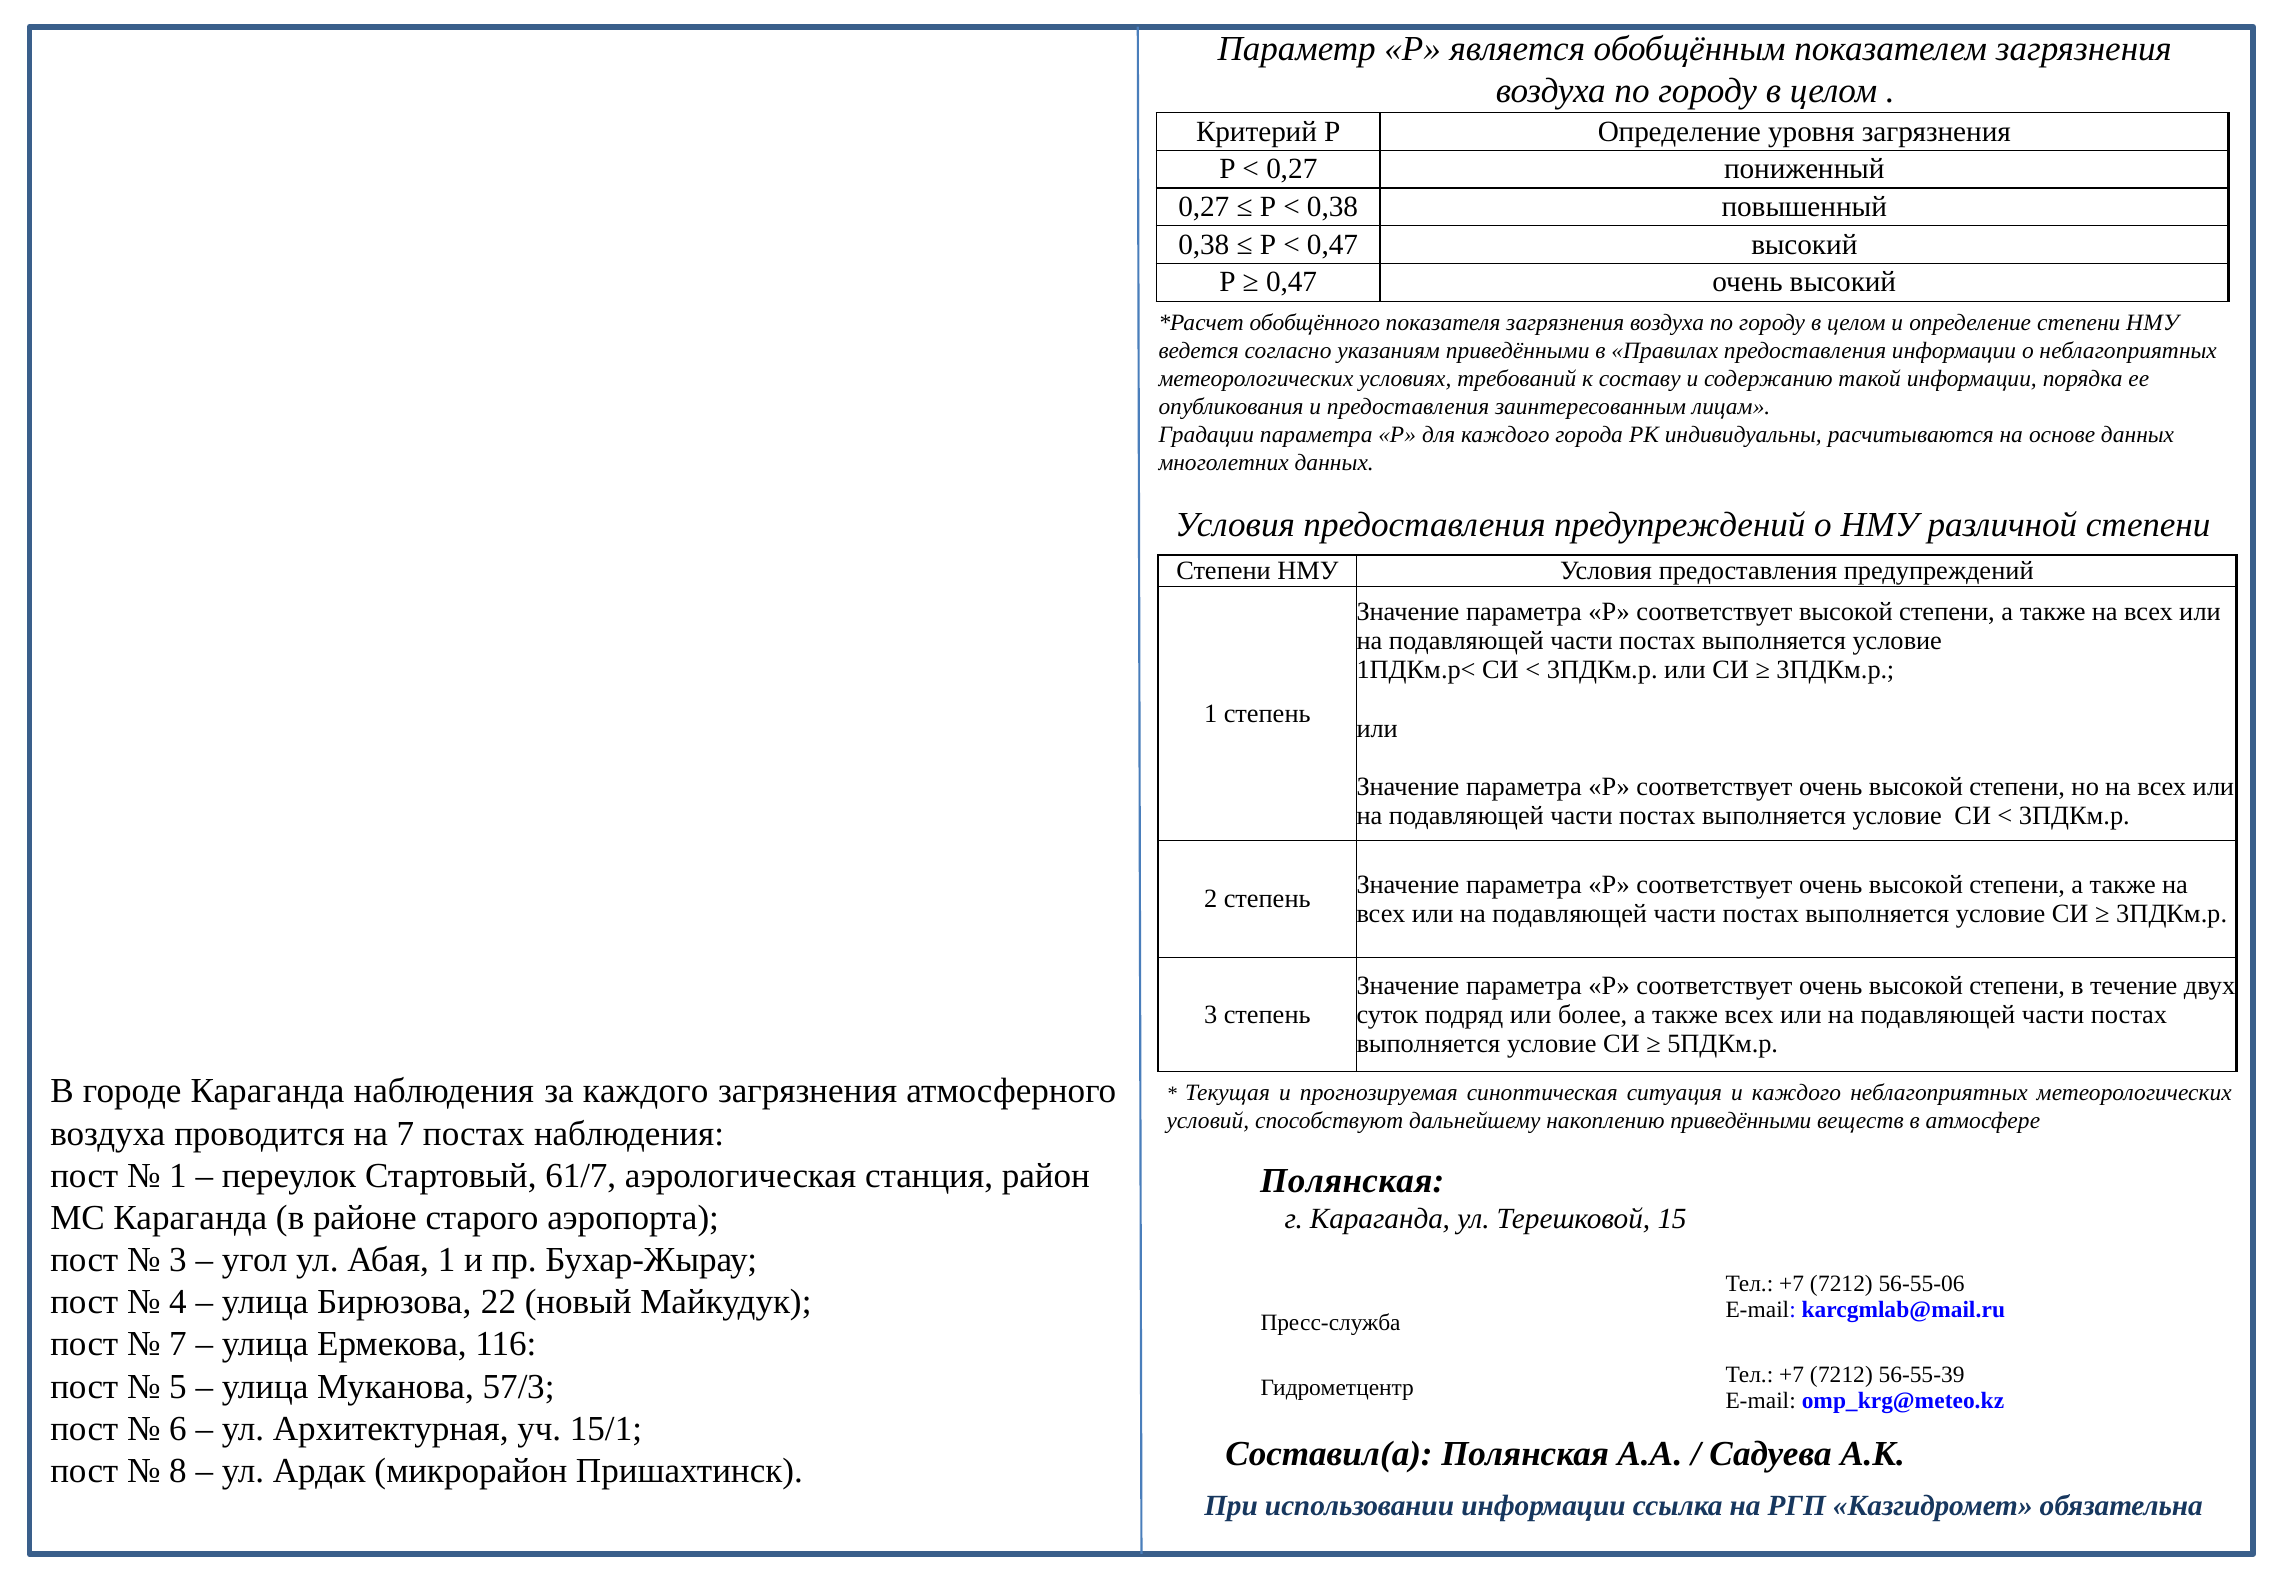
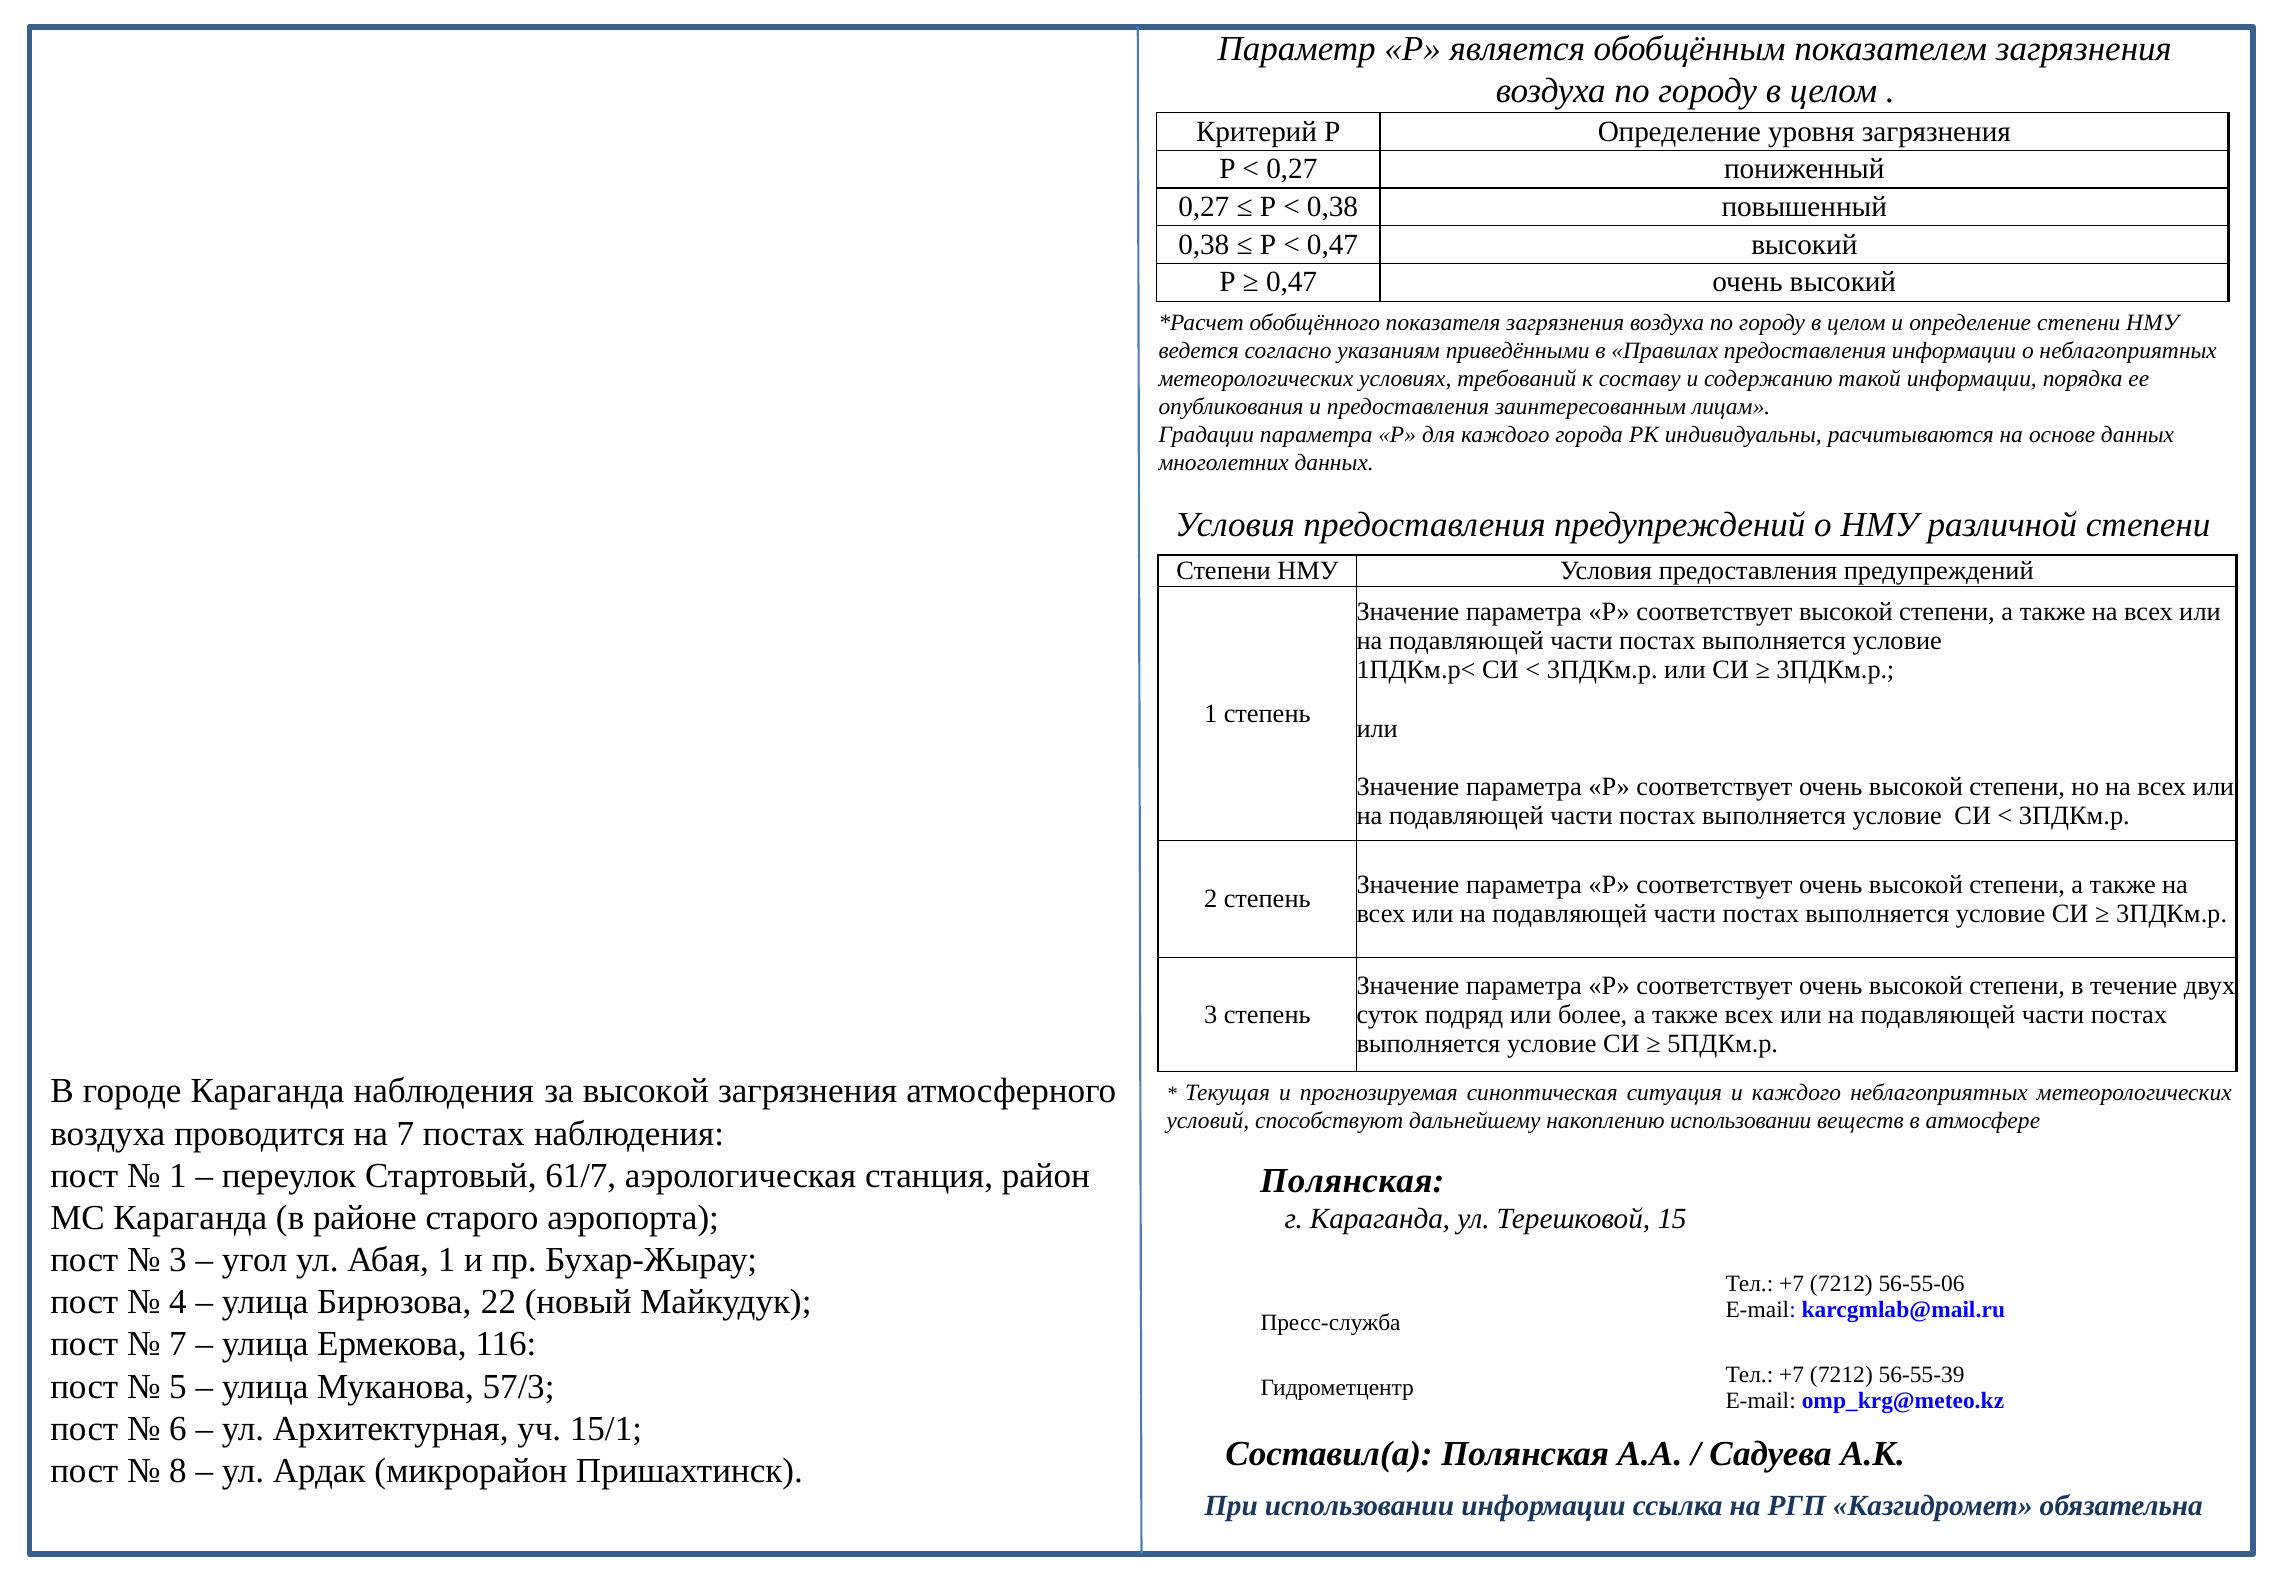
за каждого: каждого -> высокой
накоплению приведёнными: приведёнными -> использовании
